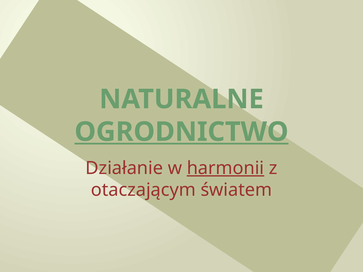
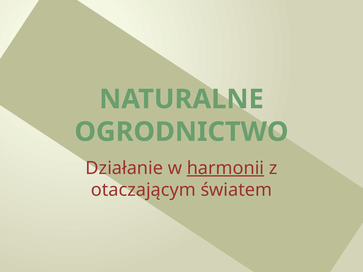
OGRODNICTWO underline: present -> none
